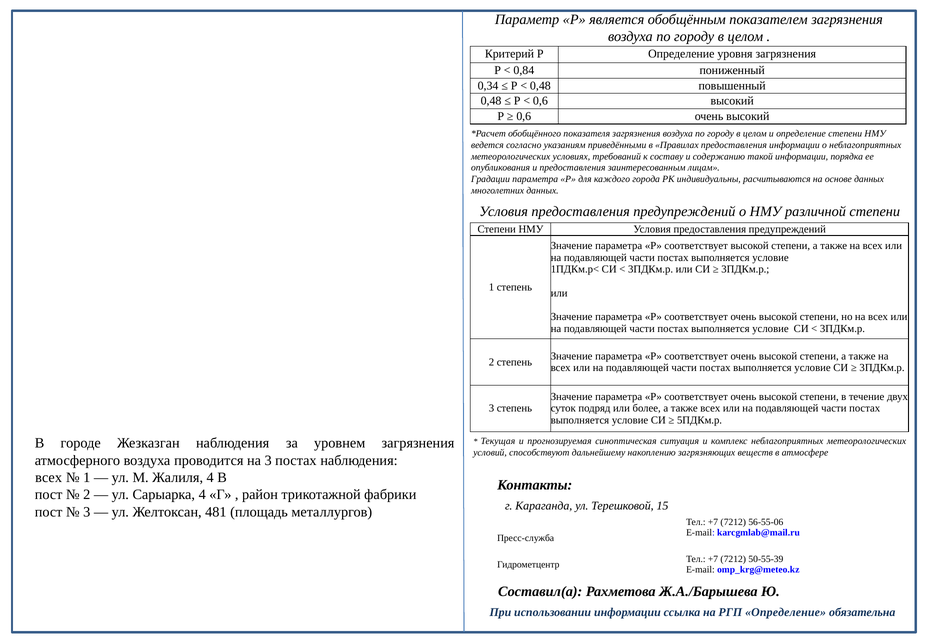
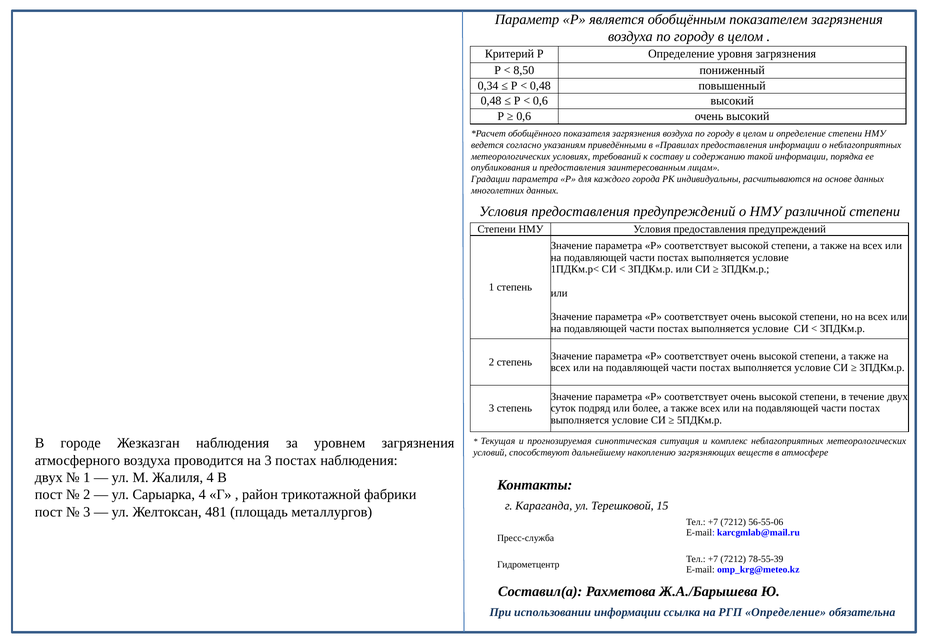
0,84: 0,84 -> 8,50
всех at (49, 477): всех -> двух
50-55-39: 50-55-39 -> 78-55-39
